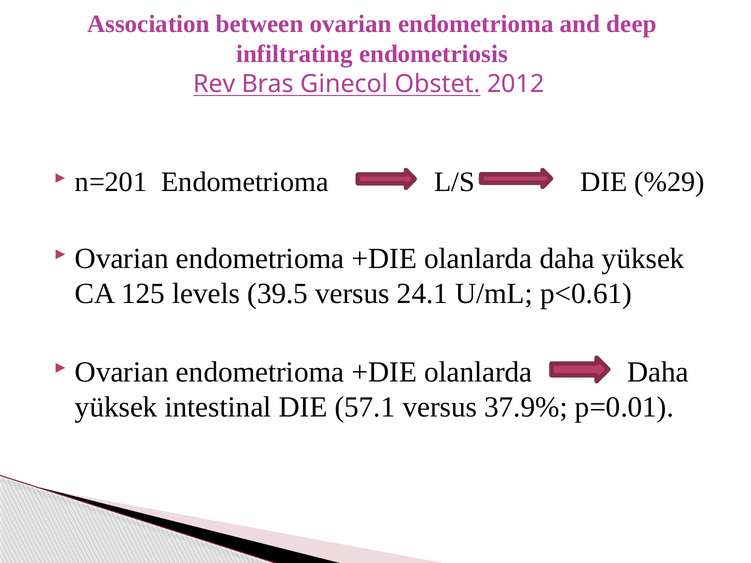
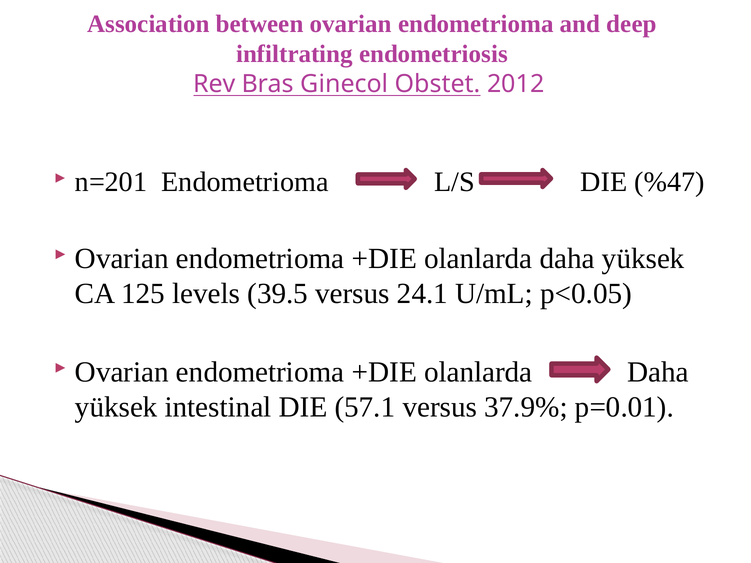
%29: %29 -> %47
p<0.61: p<0.61 -> p<0.05
